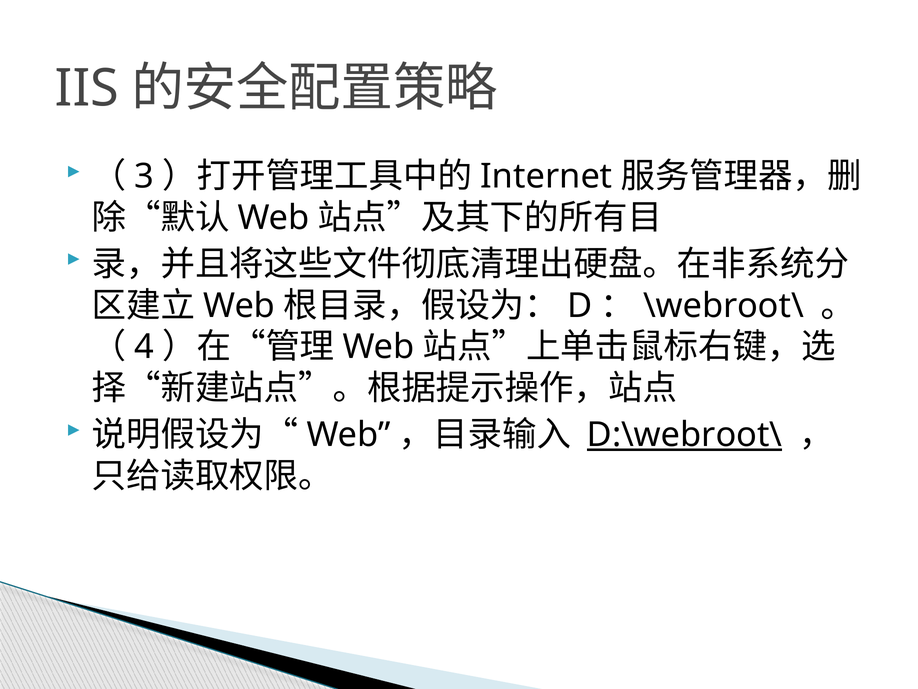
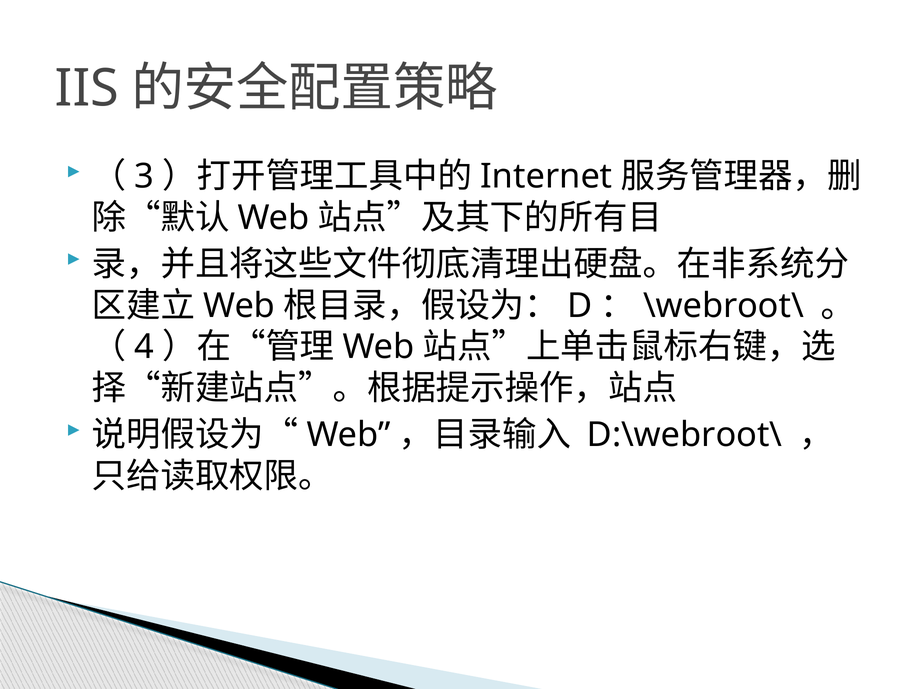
D:\webroot\ underline: present -> none
